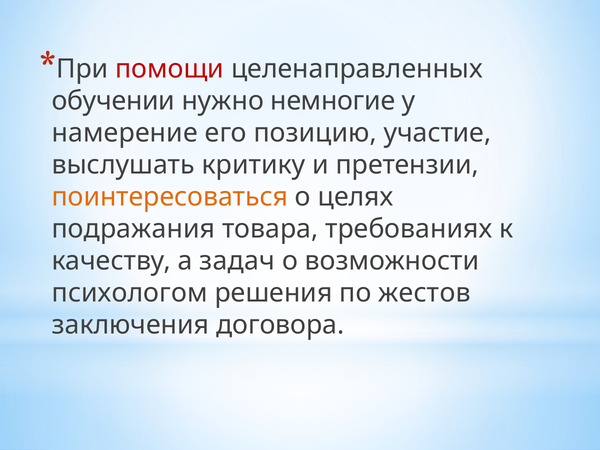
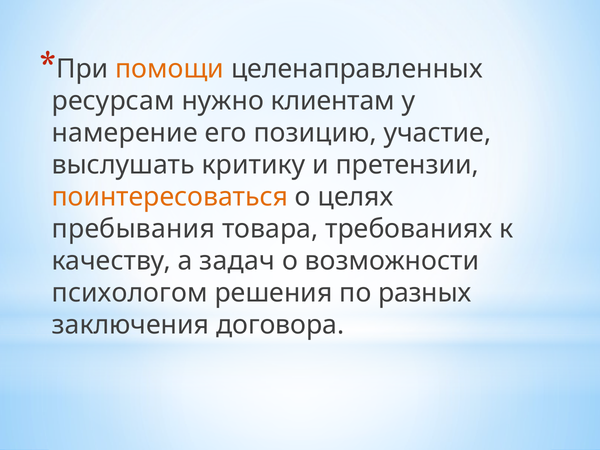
помощи colour: red -> orange
обучении: обучении -> ресурсам
немногие: немногие -> клиентам
подражания: подражания -> пребывания
жестов: жестов -> разных
